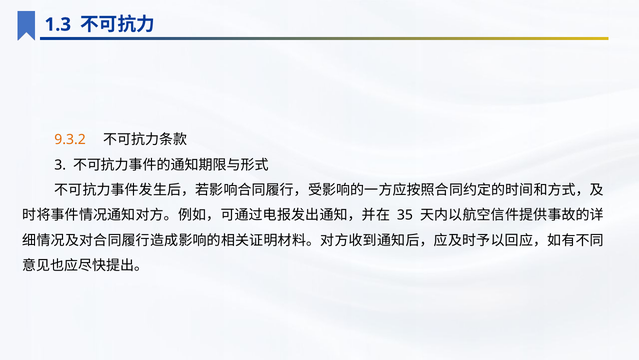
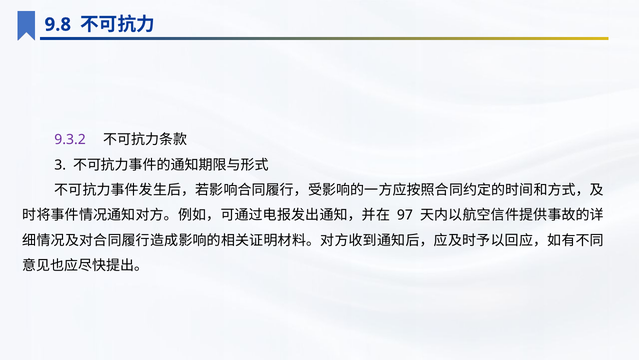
1.3: 1.3 -> 9.8
9.3.2 colour: orange -> purple
35: 35 -> 97
